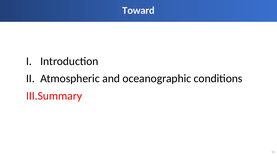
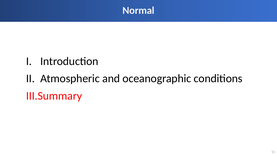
Toward: Toward -> Normal
